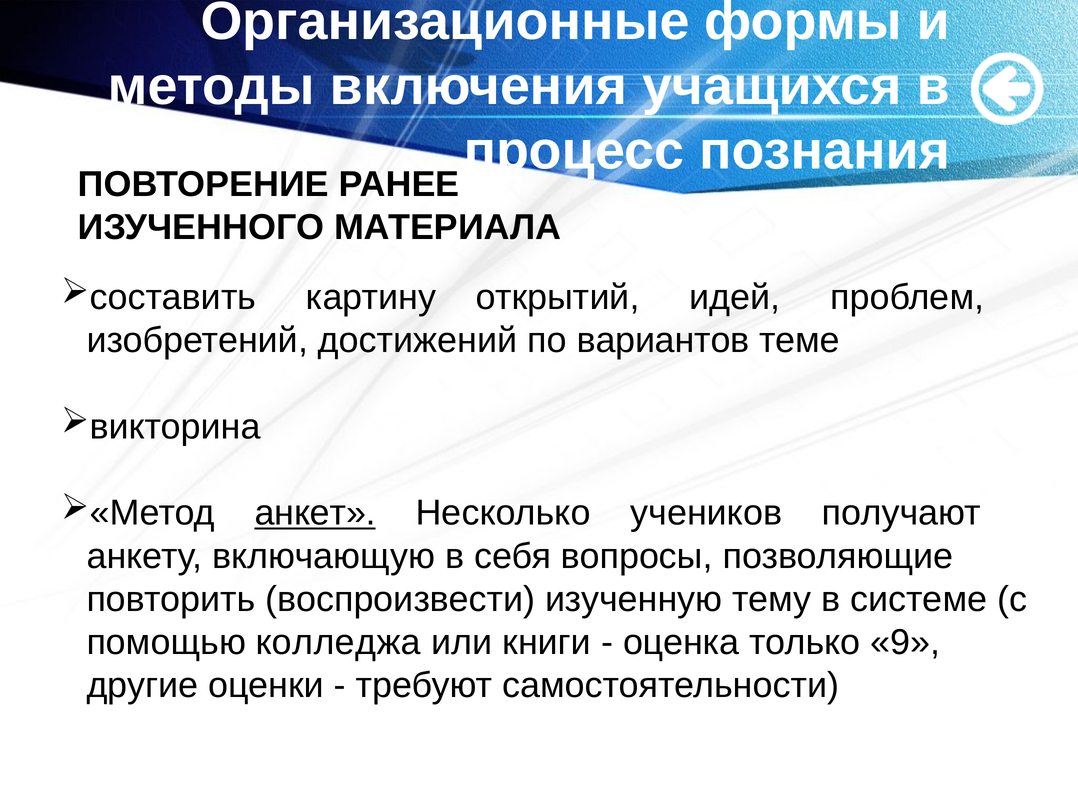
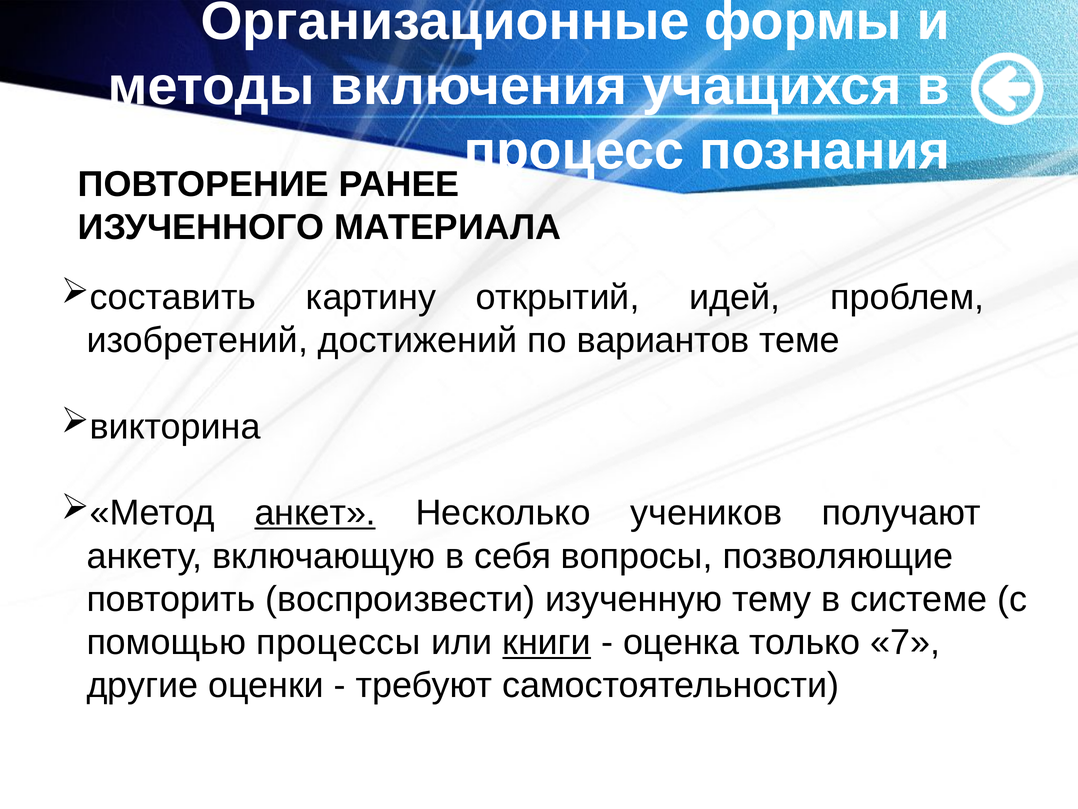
колледжа: колледжа -> процессы
книги underline: none -> present
9: 9 -> 7
